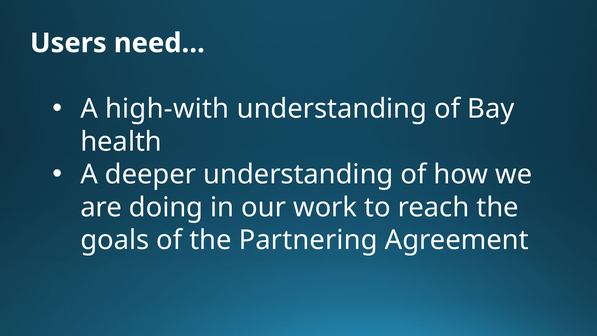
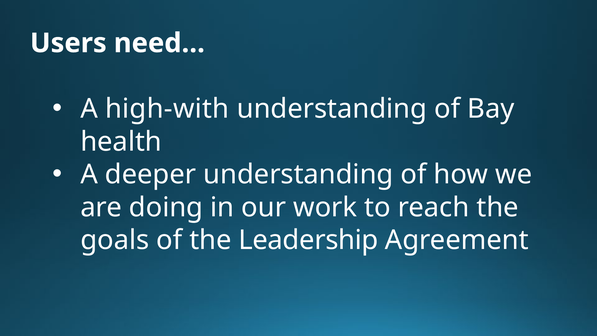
Partnering: Partnering -> Leadership
